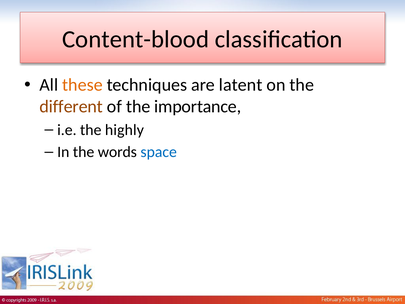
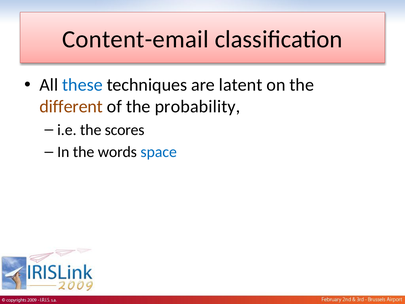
Content-blood: Content-blood -> Content-email
these colour: orange -> blue
importance: importance -> probability
highly: highly -> scores
